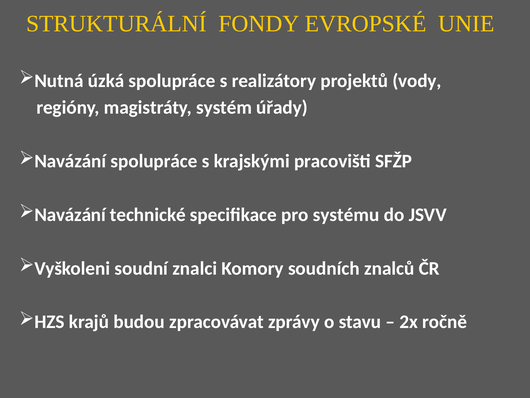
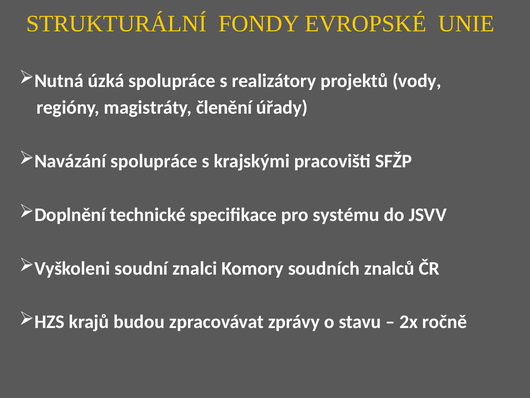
systém: systém -> členění
Navázání at (70, 214): Navázání -> Doplnění
